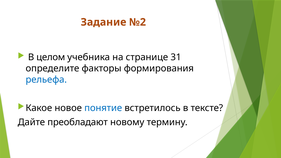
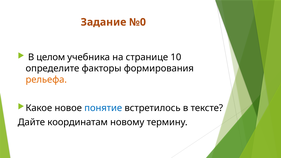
№2: №2 -> №0
31: 31 -> 10
рельефа colour: blue -> orange
преобладают: преобладают -> координатам
